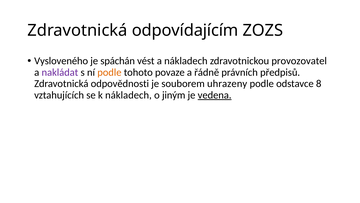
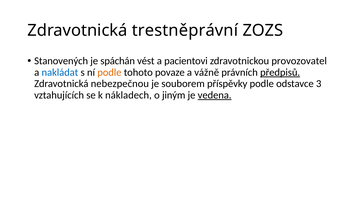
odpovídajícím: odpovídajícím -> trestněprávní
Vysloveného: Vysloveného -> Stanovených
a nákladech: nákladech -> pacientovi
nakládat colour: purple -> blue
řádně: řádně -> vážně
předpisů underline: none -> present
odpovědnosti: odpovědnosti -> nebezpečnou
uhrazeny: uhrazeny -> příspěvky
8: 8 -> 3
